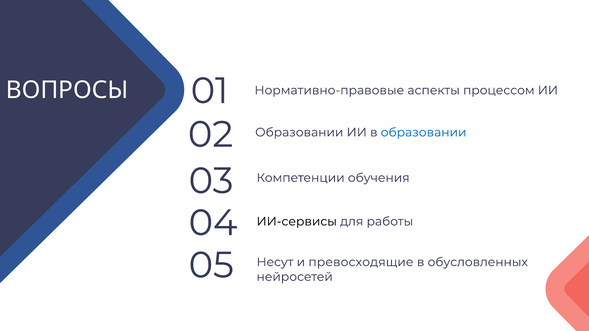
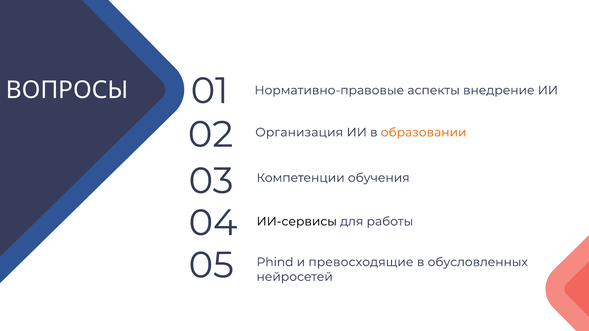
процессом: процессом -> внедрение
Образовании at (299, 132): Образовании -> Организация
образовании at (424, 132) colour: blue -> orange
Несут: Несут -> Phind
